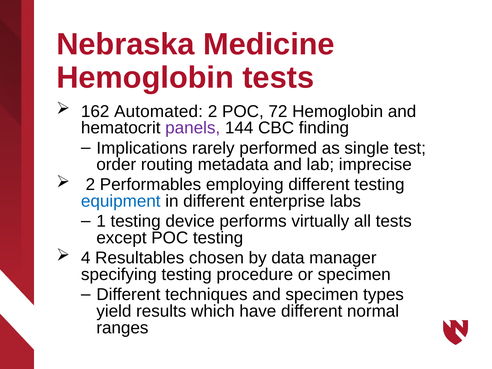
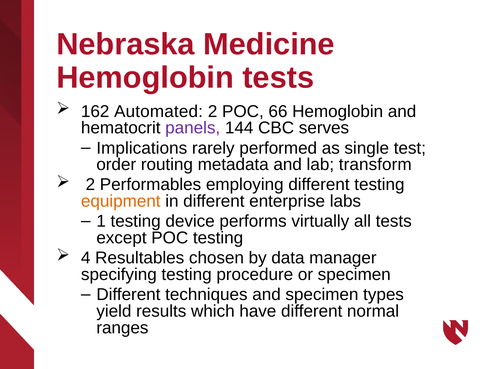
72: 72 -> 66
finding: finding -> serves
imprecise: imprecise -> transform
equipment colour: blue -> orange
